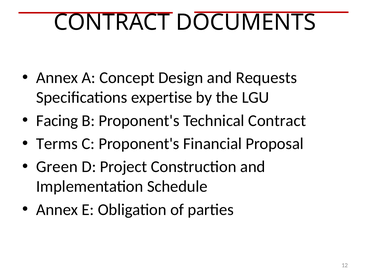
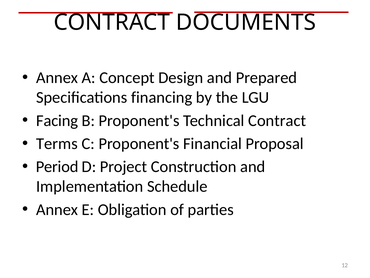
Requests: Requests -> Prepared
expertise: expertise -> financing
Green: Green -> Period
